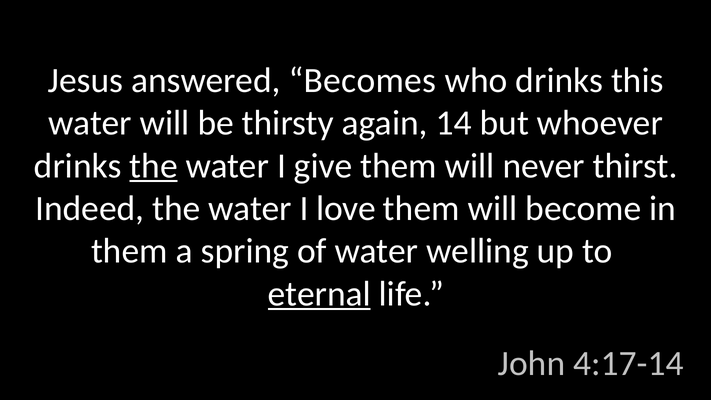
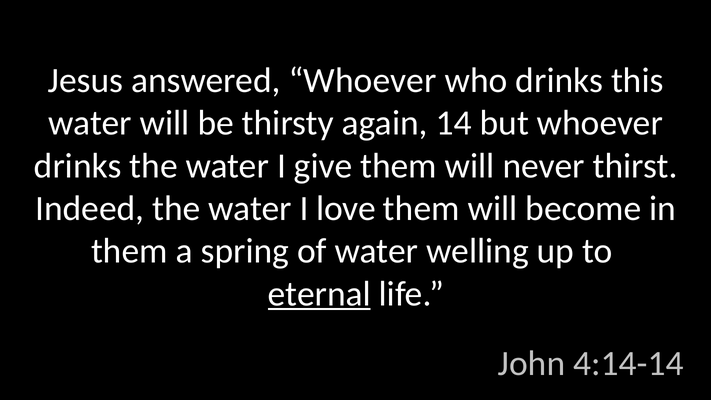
answered Becomes: Becomes -> Whoever
the at (154, 166) underline: present -> none
4:17-14: 4:17-14 -> 4:14-14
